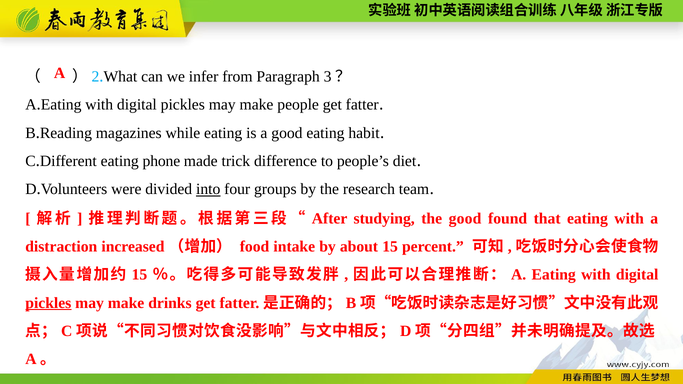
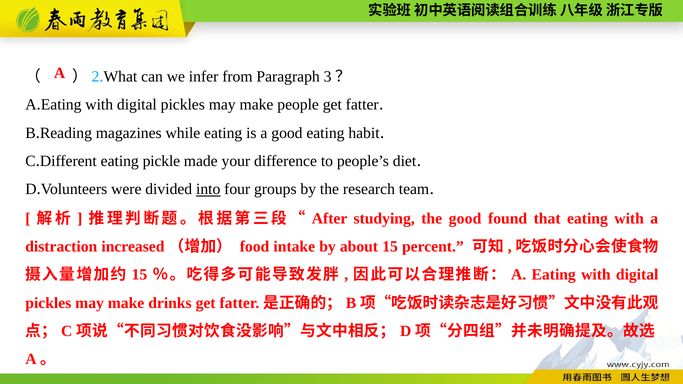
phone: phone -> pickle
trick: trick -> your
pickles at (48, 303) underline: present -> none
